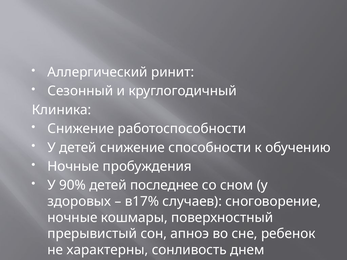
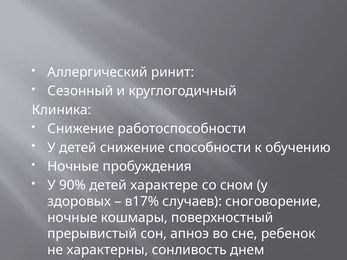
последнее: последнее -> характере
